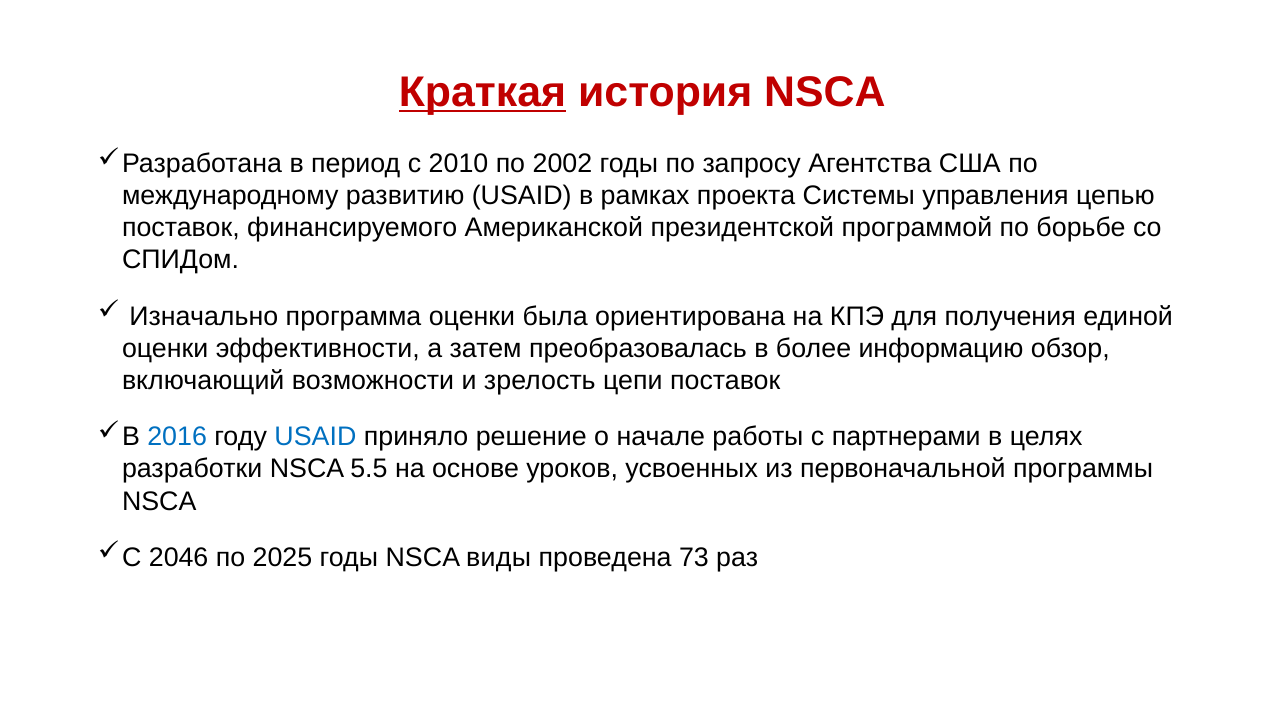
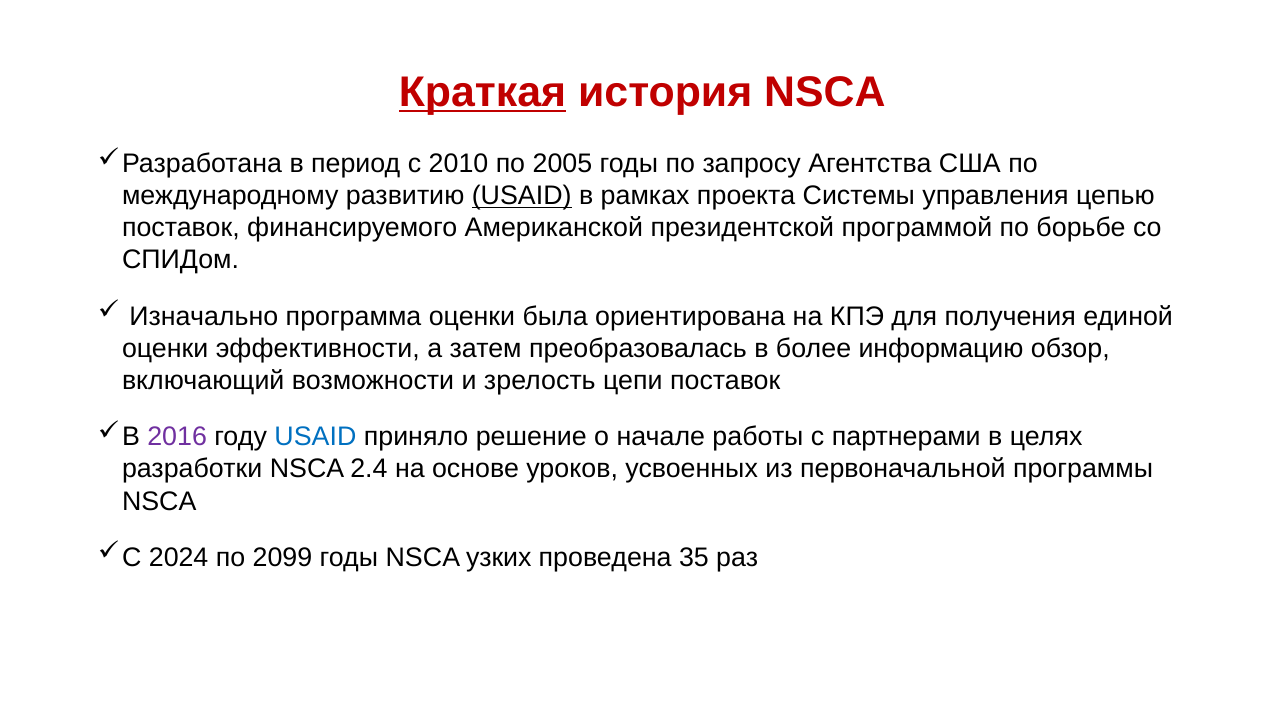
2002: 2002 -> 2005
USAID at (522, 196) underline: none -> present
2016 colour: blue -> purple
5.5: 5.5 -> 2.4
2046: 2046 -> 2024
2025: 2025 -> 2099
виды: виды -> узких
73: 73 -> 35
